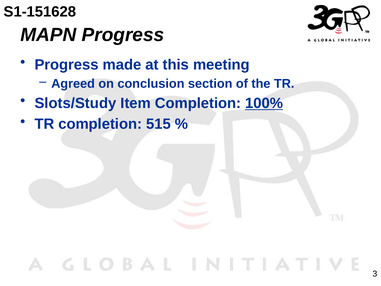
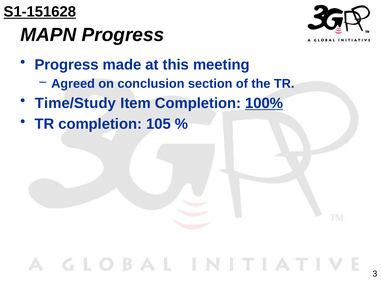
S1-151628 underline: none -> present
Slots/Study: Slots/Study -> Time/Study
515: 515 -> 105
